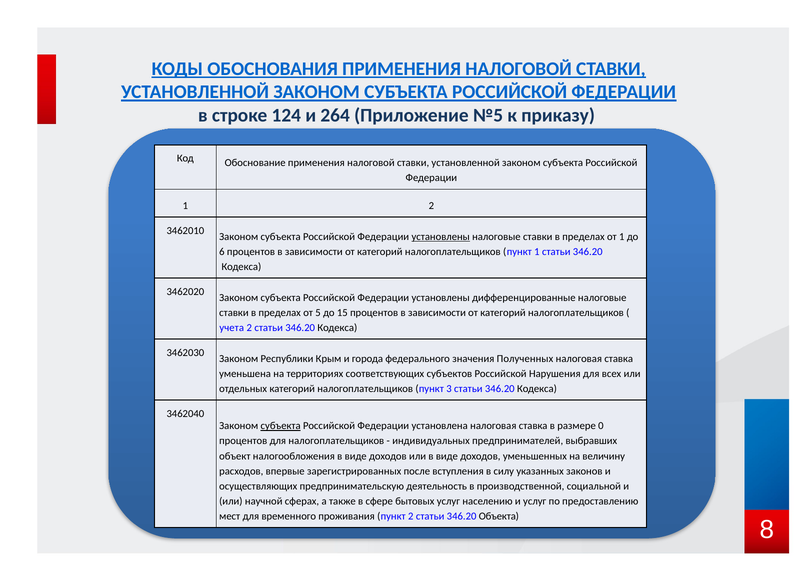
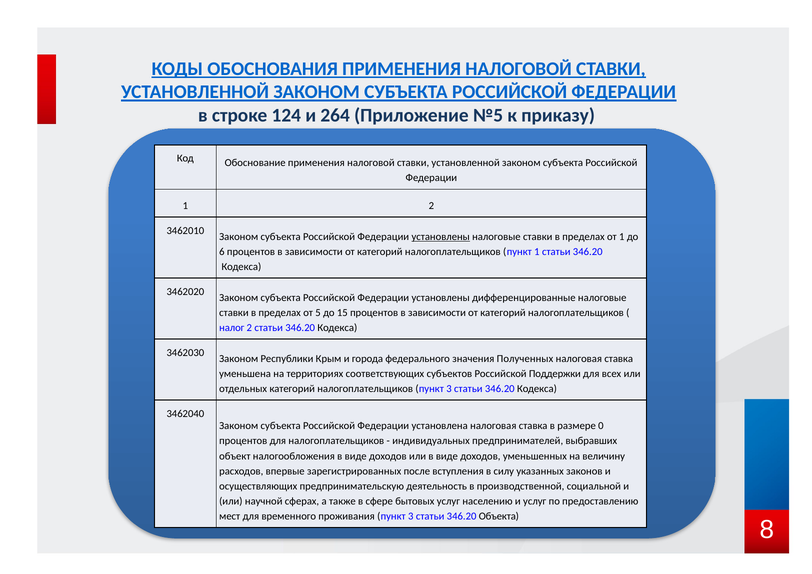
учета: учета -> налог
Нарушения: Нарушения -> Поддержки
субъекта at (281, 426) underline: present -> none
проживания пункт 2: 2 -> 3
